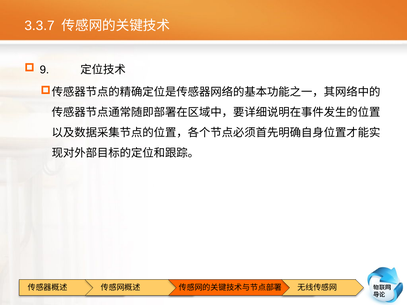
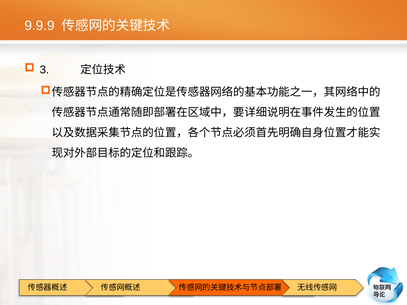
3.3.7: 3.3.7 -> 9.9.9
9: 9 -> 3
